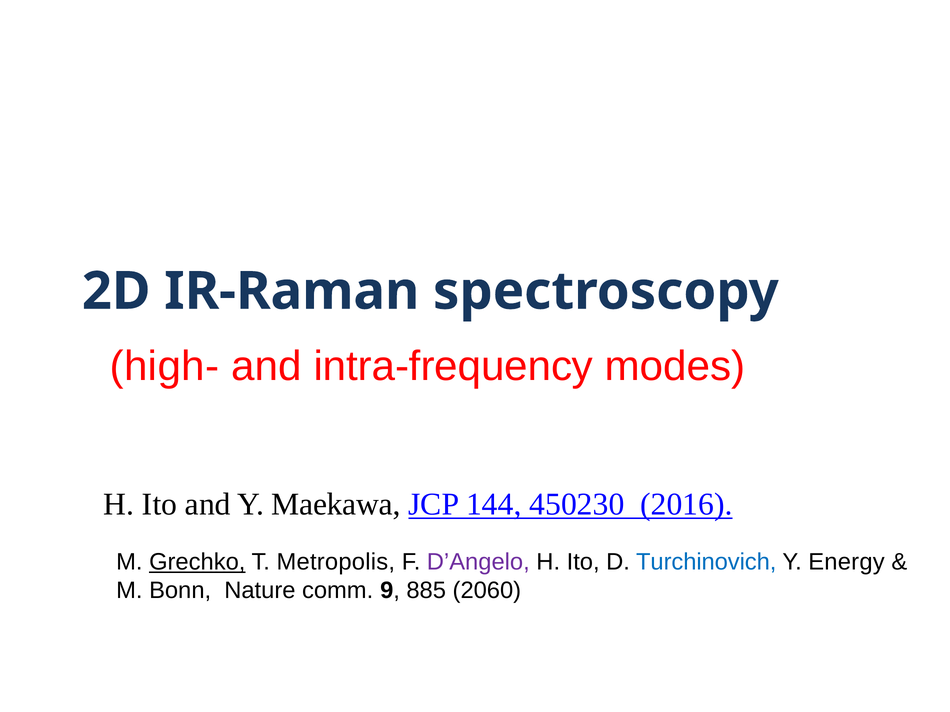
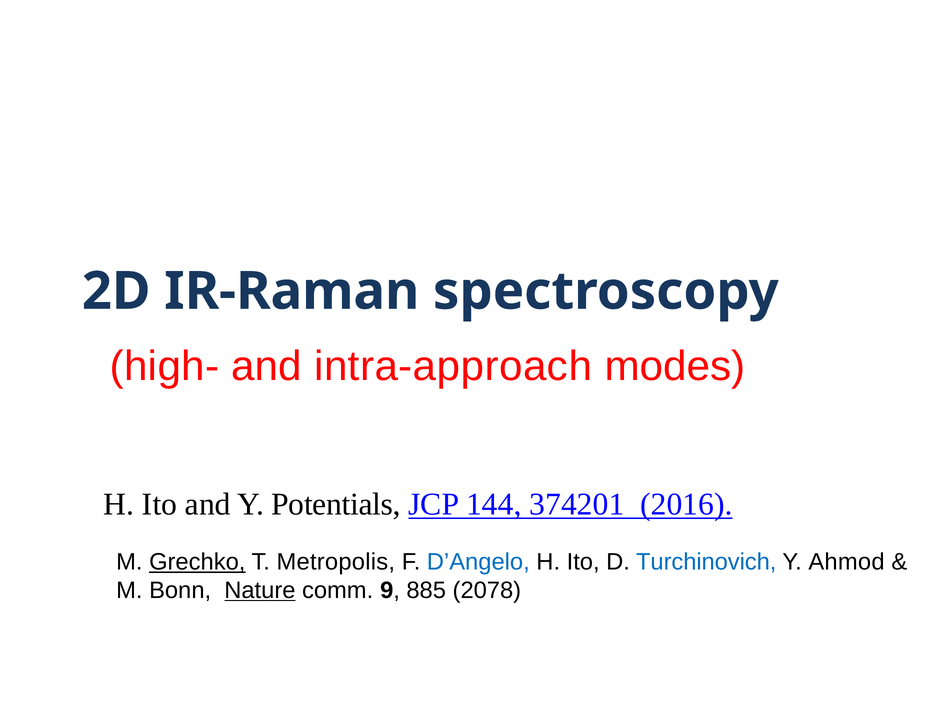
intra-frequency: intra-frequency -> intra-approach
Maekawa: Maekawa -> Potentials
450230: 450230 -> 374201
D’Angelo colour: purple -> blue
Energy: Energy -> Ahmod
Nature underline: none -> present
2060: 2060 -> 2078
